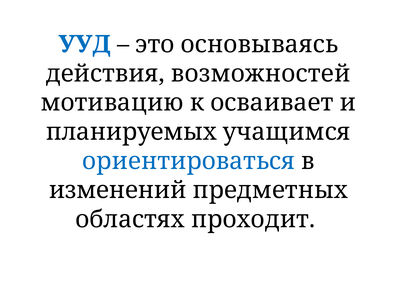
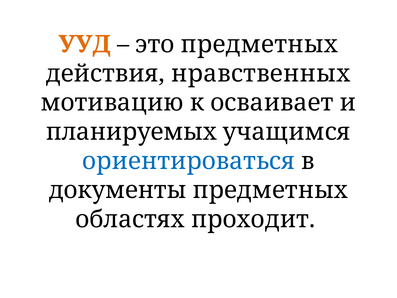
УУД colour: blue -> orange
это основываясь: основываясь -> предметных
возможностей: возможностей -> нравственных
изменений: изменений -> документы
